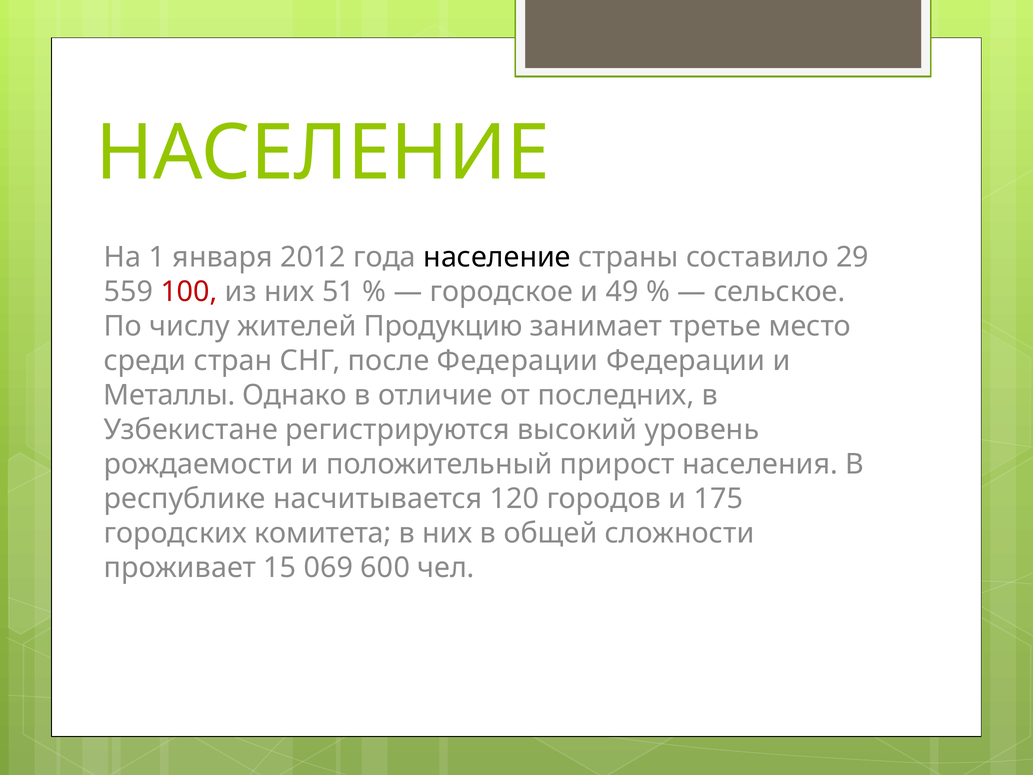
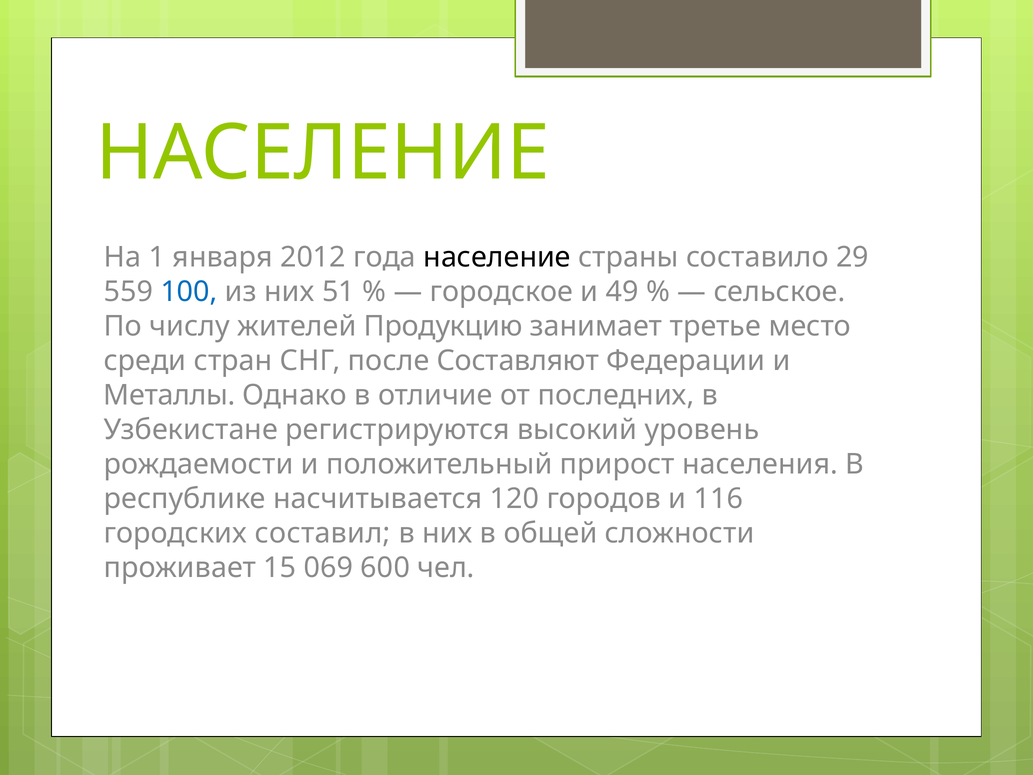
100 colour: red -> blue
после Федерации: Федерации -> Составляют
175: 175 -> 116
комитета: комитета -> составил
